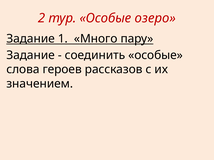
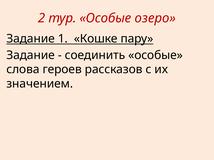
Много: Много -> Кошке
